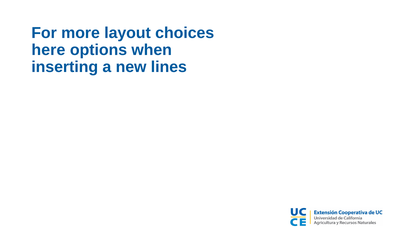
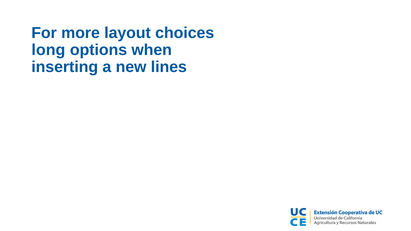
here: here -> long
